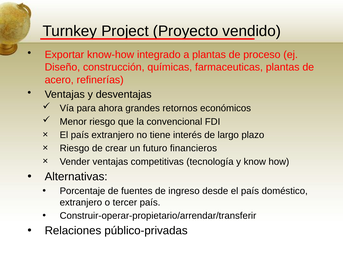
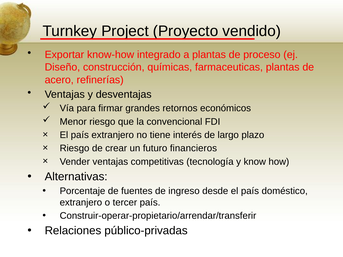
ahora: ahora -> firmar
